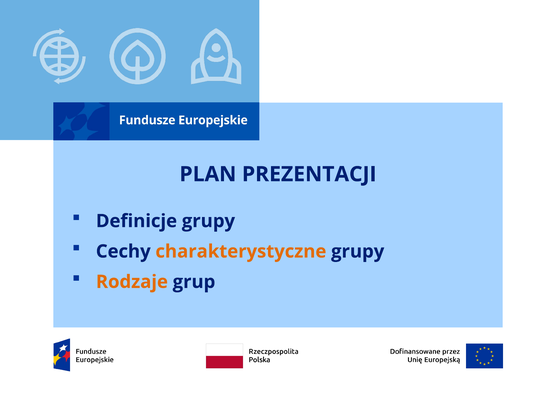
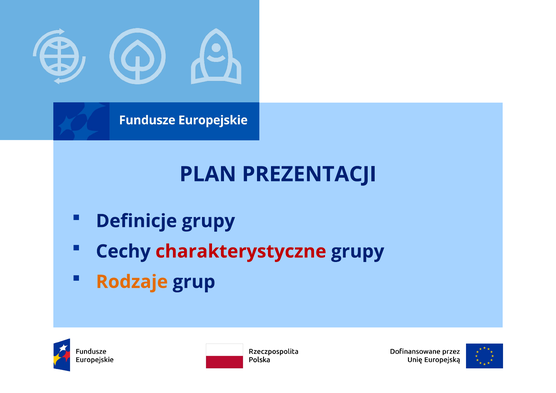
charakterystyczne colour: orange -> red
